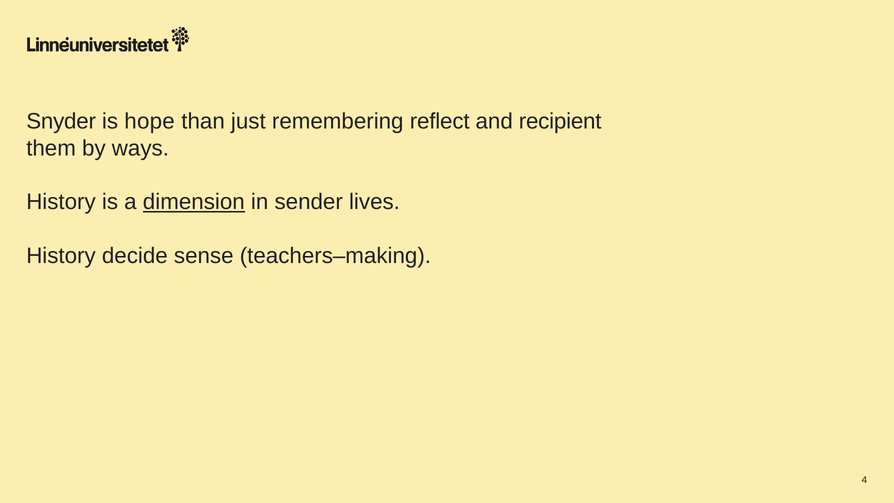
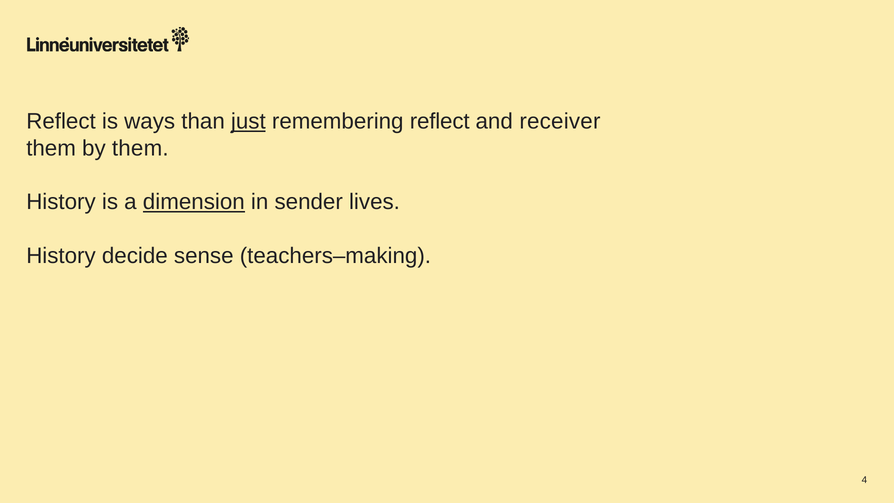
Snyder at (61, 122): Snyder -> Reflect
hope: hope -> ways
just underline: none -> present
recipient: recipient -> receiver
by ways: ways -> them
